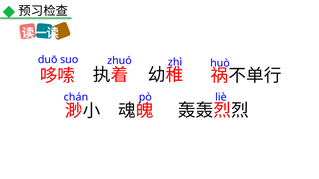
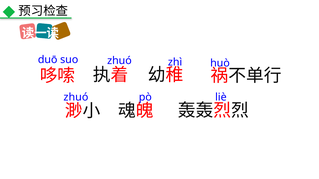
chán at (76, 97): chán -> zhuó
